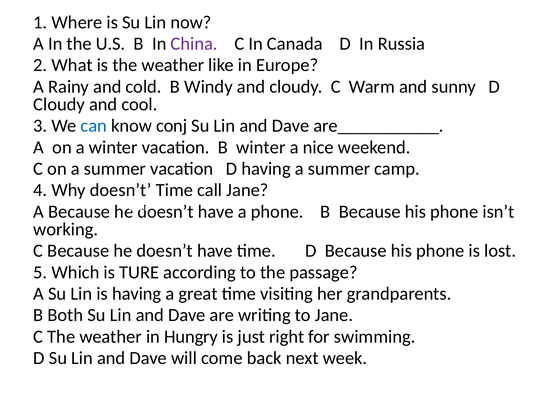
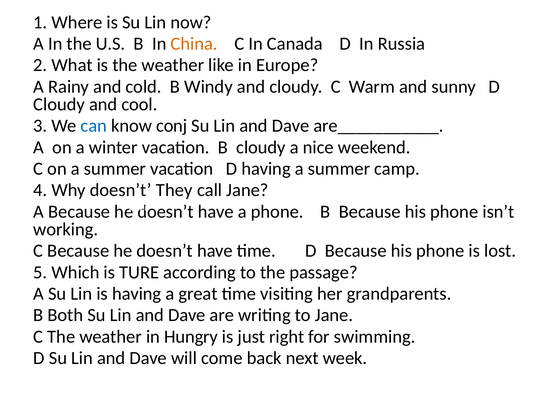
China colour: purple -> orange
B winter: winter -> cloudy
doesn’t Time: Time -> They
